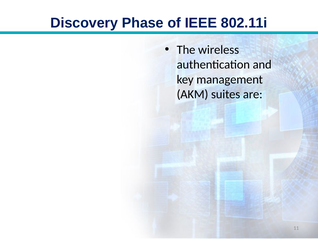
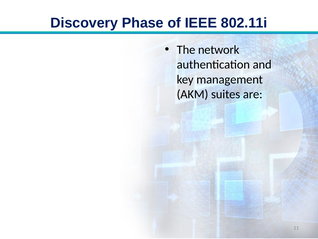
wireless: wireless -> network
